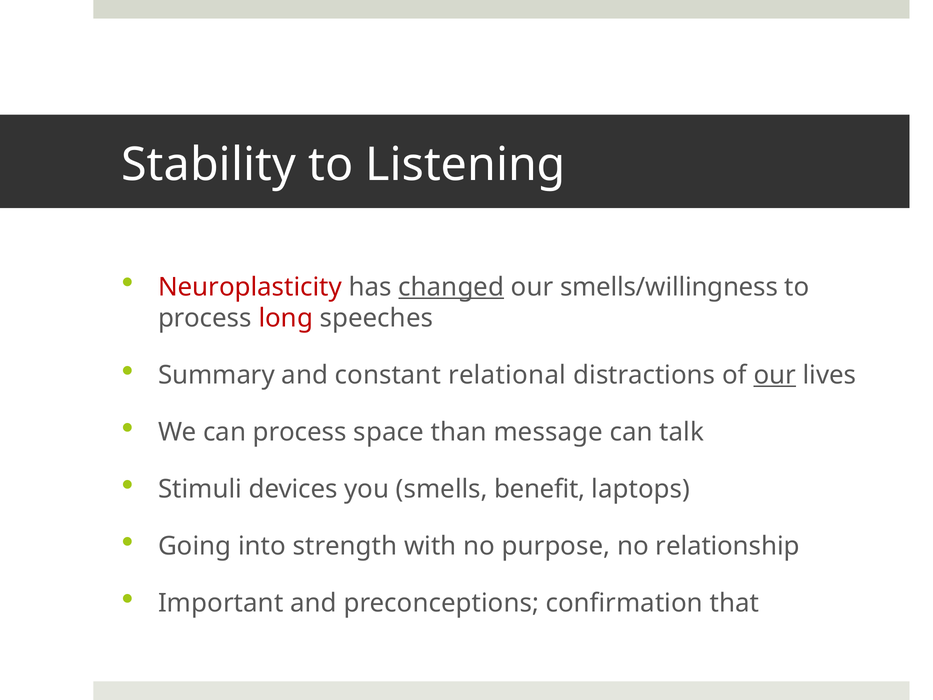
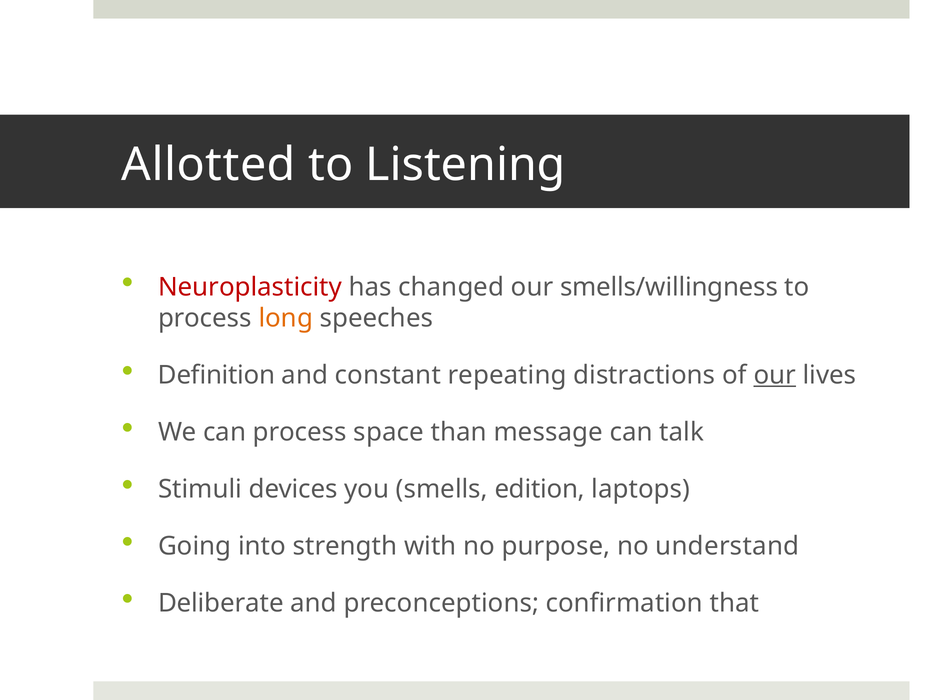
Stability: Stability -> Allotted
changed underline: present -> none
long colour: red -> orange
Summary: Summary -> Definition
relational: relational -> repeating
benefit: benefit -> edition
relationship: relationship -> understand
Important: Important -> Deliberate
